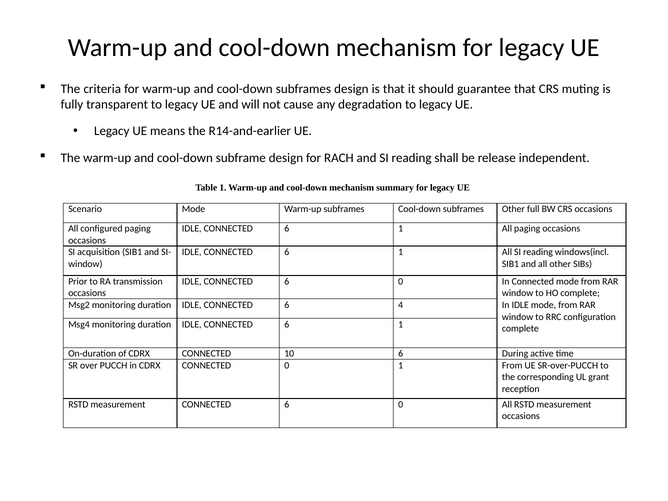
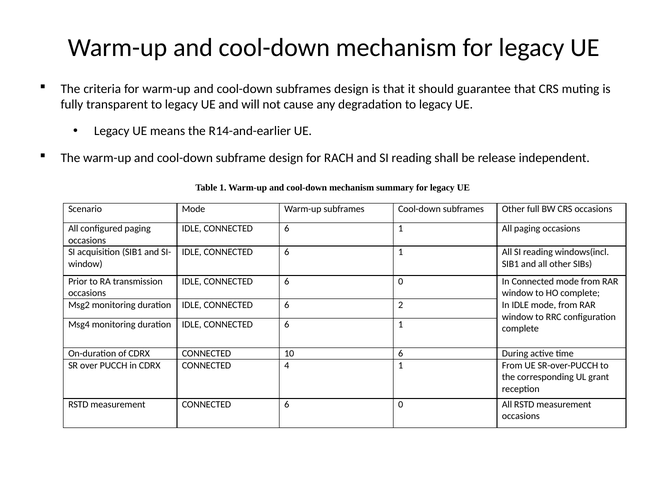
4: 4 -> 2
CONNECTED 0: 0 -> 4
